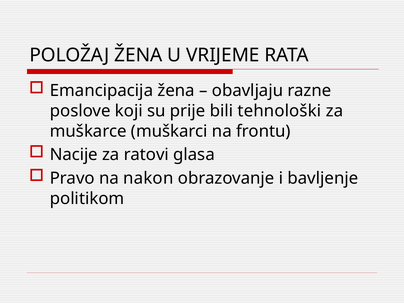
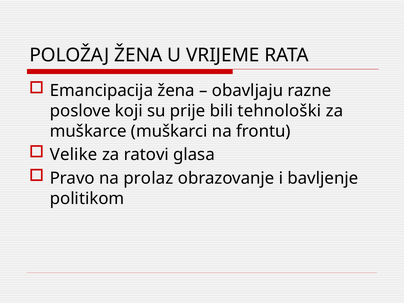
Nacije: Nacije -> Velike
nakon: nakon -> prolaz
